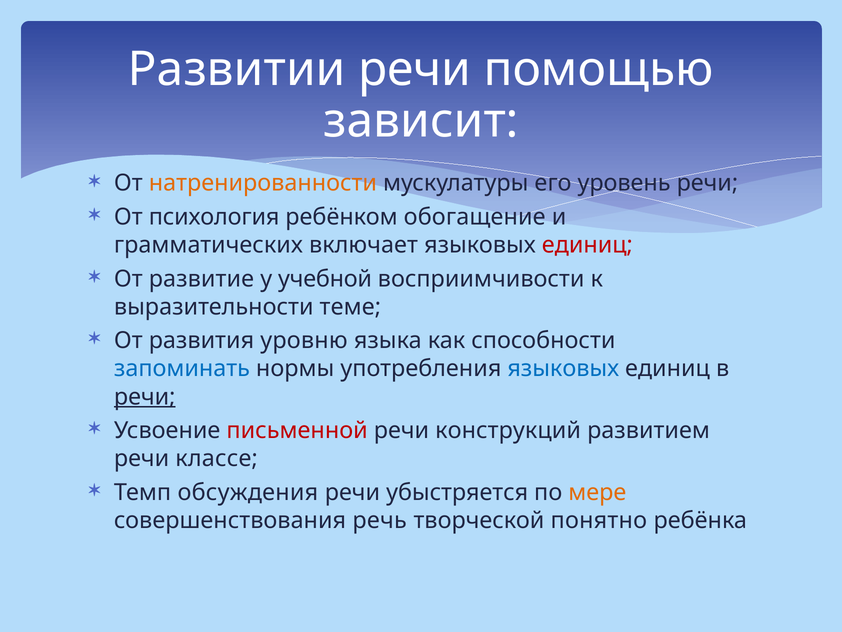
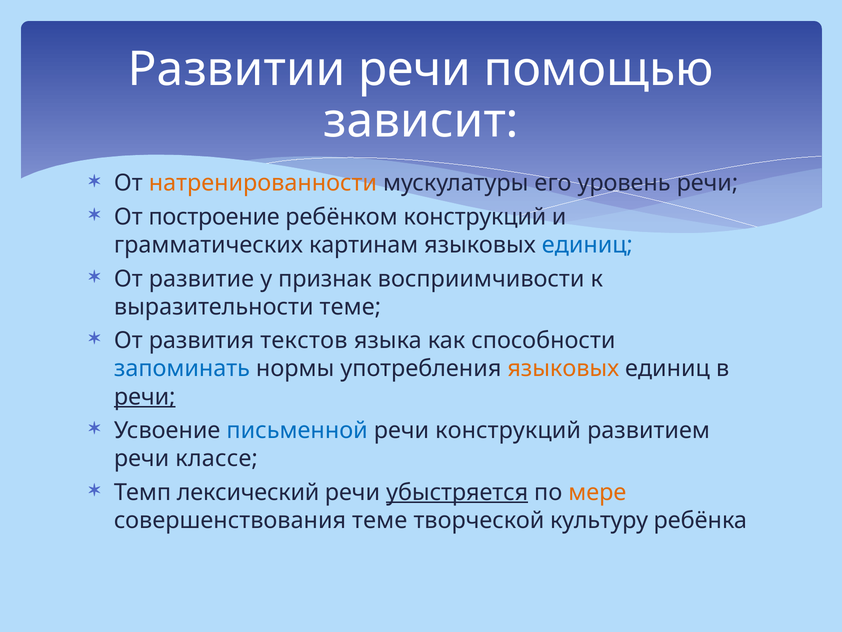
психология: психология -> построение
ребёнком обогащение: обогащение -> конструкций
включает: включает -> картинам
единиц at (587, 245) colour: red -> blue
учебной: учебной -> признак
уровню: уровню -> текстов
языковых at (563, 368) colour: blue -> orange
письменной colour: red -> blue
обсуждения: обсуждения -> лексический
убыстряется underline: none -> present
совершенствования речь: речь -> теме
понятно: понятно -> культуру
